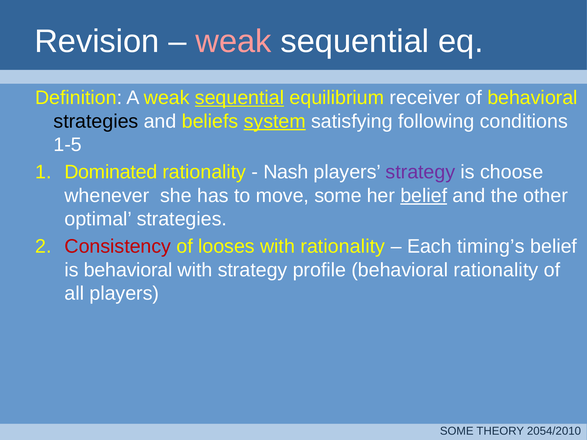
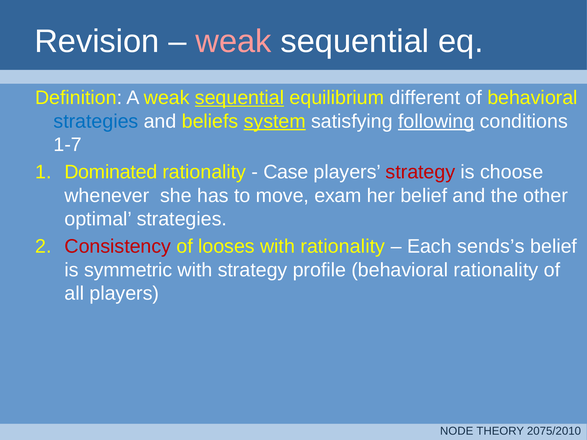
receiver: receiver -> different
strategies at (96, 121) colour: black -> blue
following underline: none -> present
1-5: 1-5 -> 1-7
Nash: Nash -> Case
strategy at (420, 172) colour: purple -> red
move some: some -> exam
belief at (424, 196) underline: present -> none
timing’s: timing’s -> sends’s
is behavioral: behavioral -> symmetric
SOME at (457, 431): SOME -> NODE
2054/2010: 2054/2010 -> 2075/2010
